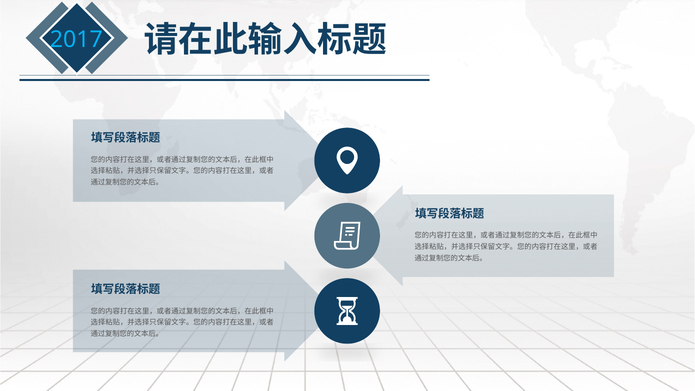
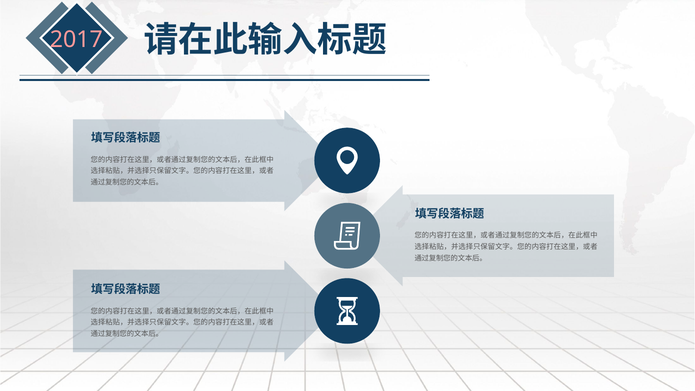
2017 colour: light blue -> pink
